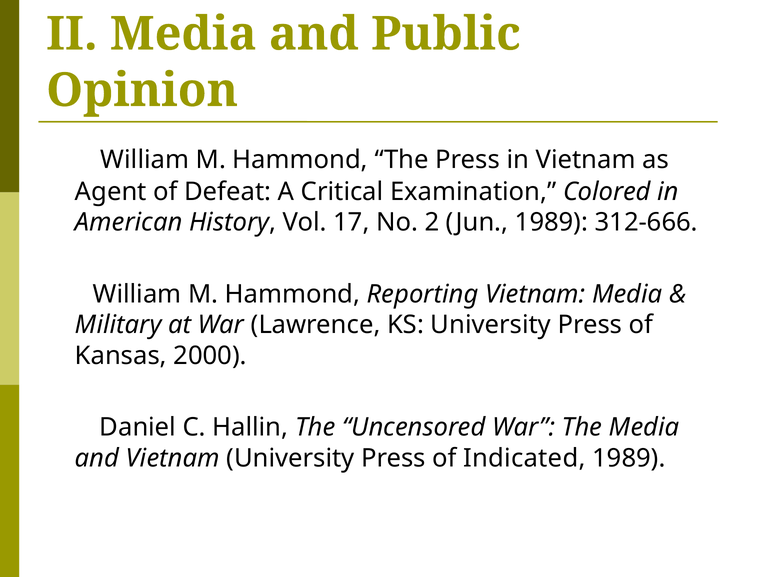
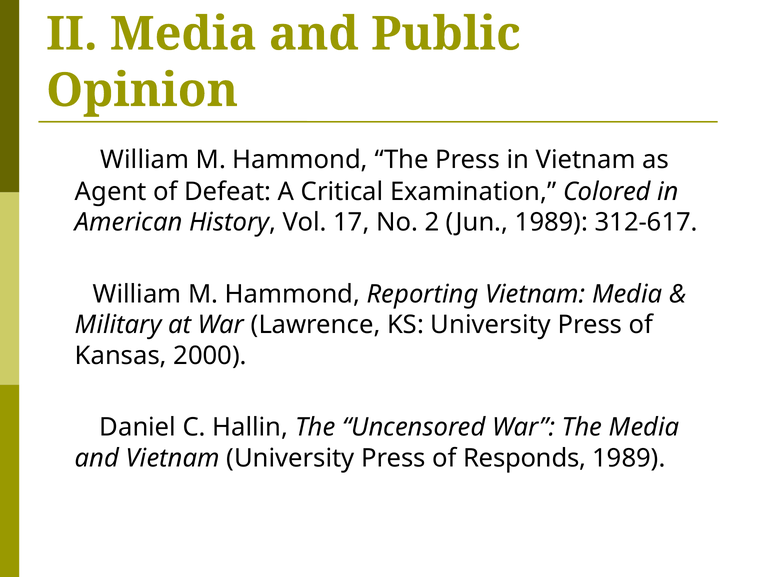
312-666: 312-666 -> 312-617
Indicated: Indicated -> Responds
